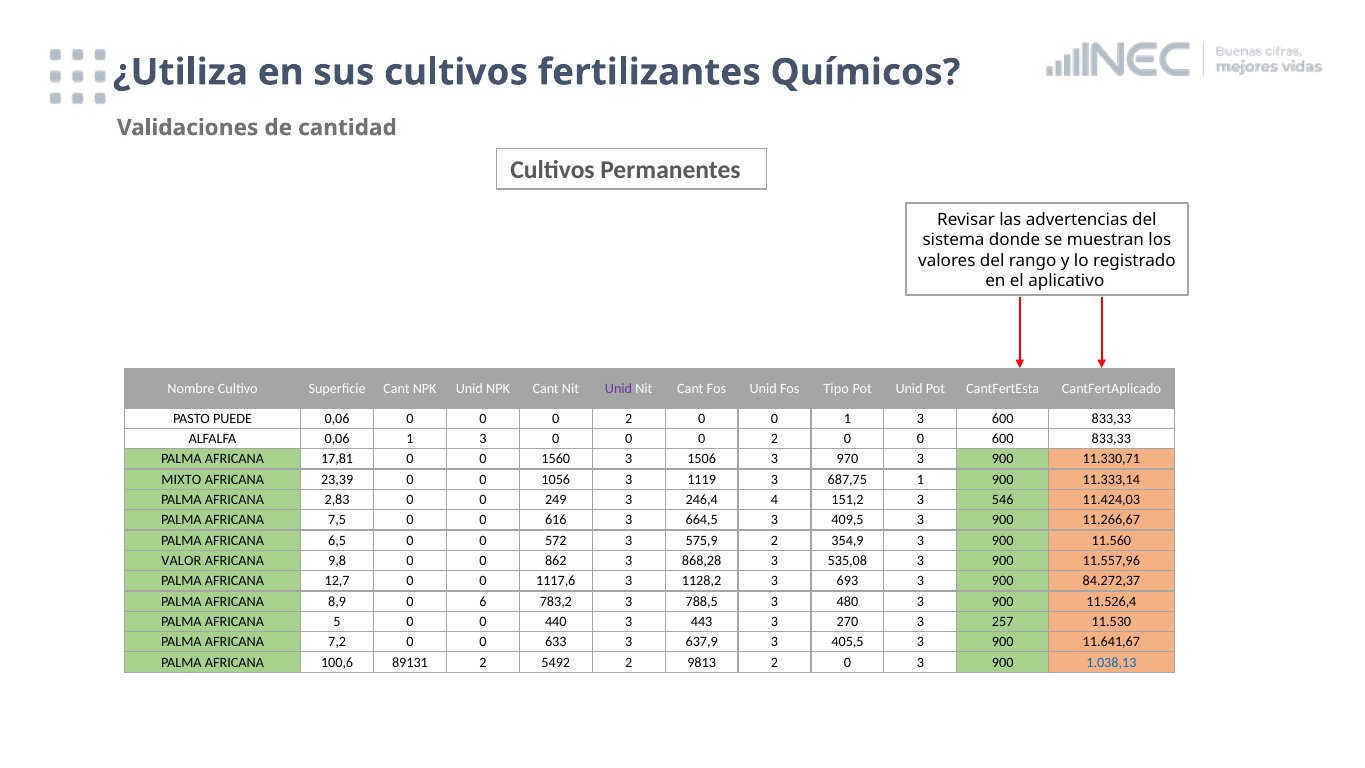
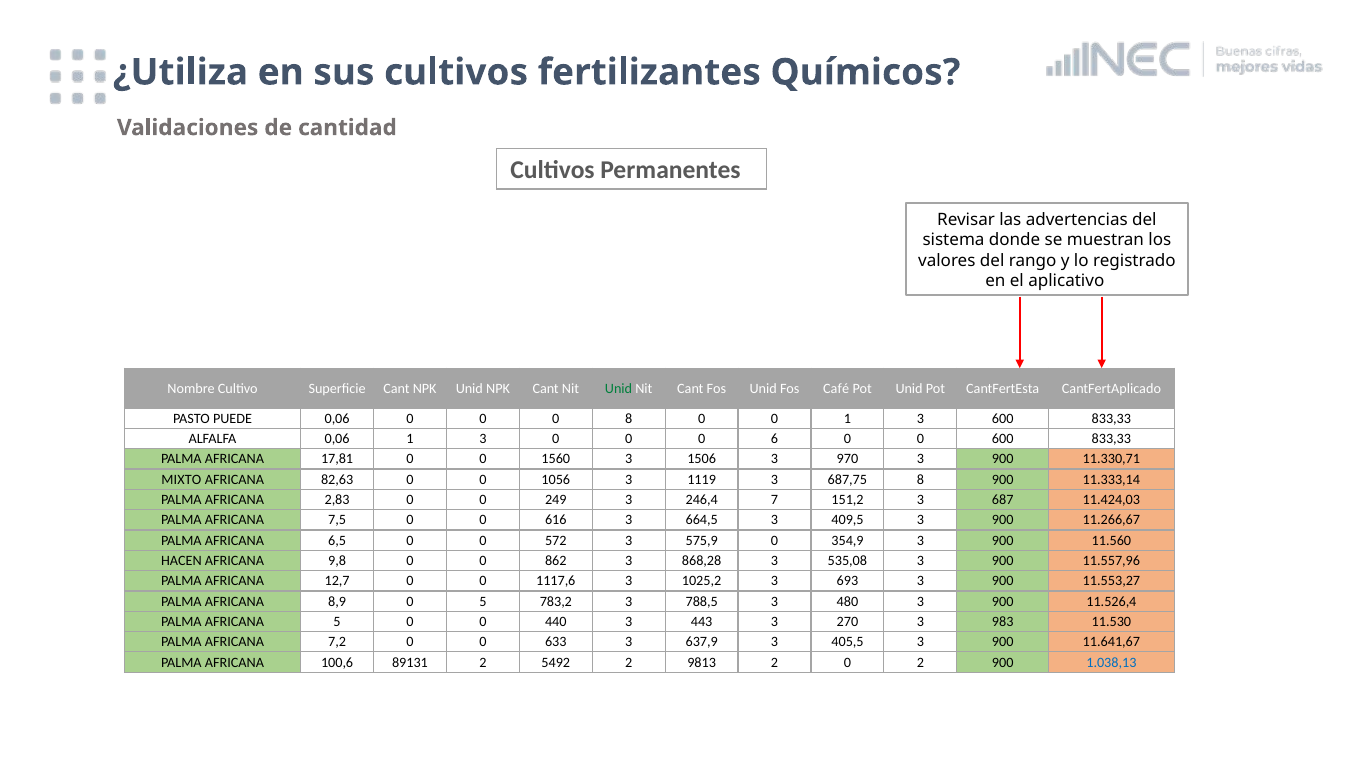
Unid at (619, 388) colour: purple -> green
Tipo: Tipo -> Café
2 at (629, 419): 2 -> 8
2 at (775, 439): 2 -> 6
23,39: 23,39 -> 82,63
687,75 1: 1 -> 8
4: 4 -> 7
546: 546 -> 687
575,9 2: 2 -> 0
VALOR: VALOR -> HACEN
1128,2: 1128,2 -> 1025,2
84.272,37: 84.272,37 -> 11.553,27
0 6: 6 -> 5
257: 257 -> 983
0 3: 3 -> 2
